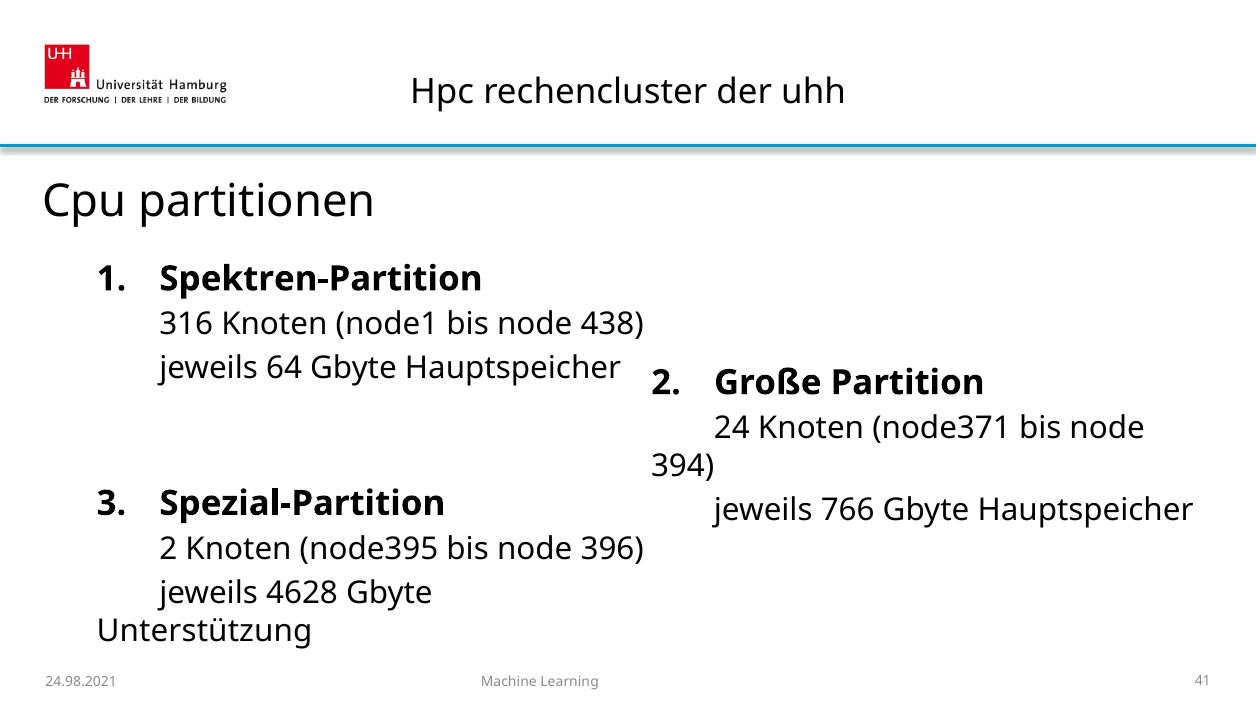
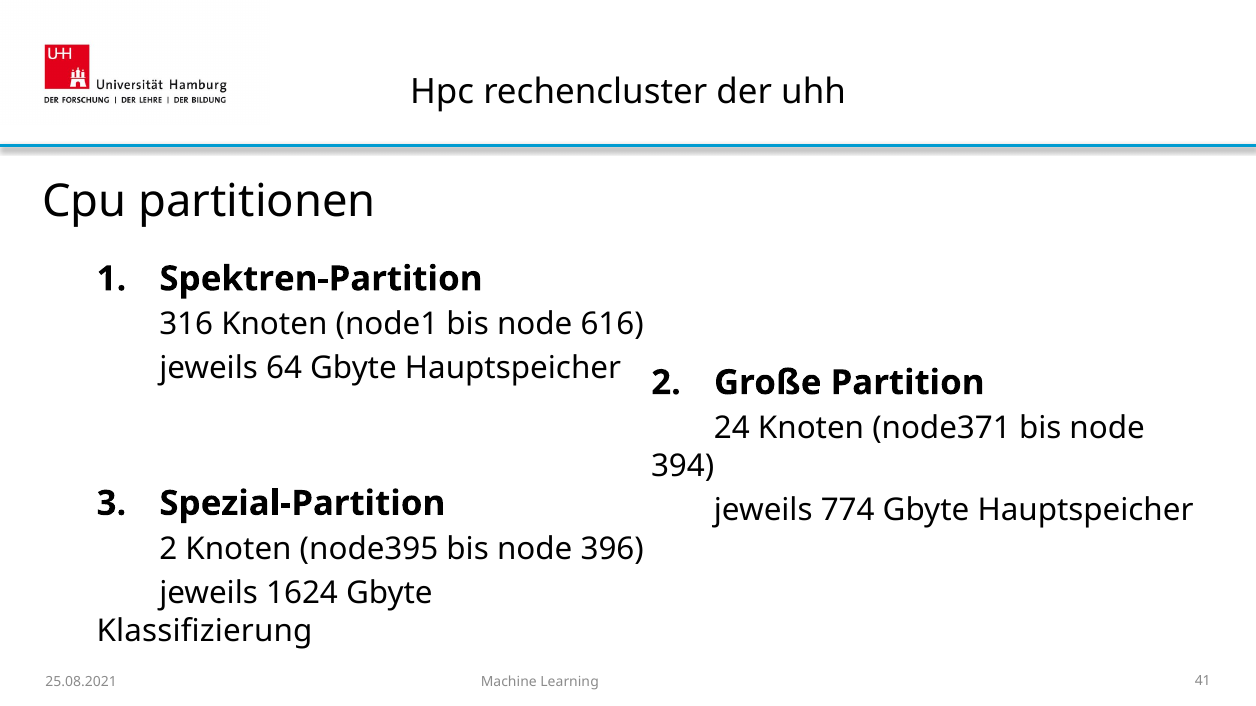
438: 438 -> 616
766: 766 -> 774
4628: 4628 -> 1624
Unterstützung: Unterstützung -> Klassifizierung
24.98.2021: 24.98.2021 -> 25.08.2021
